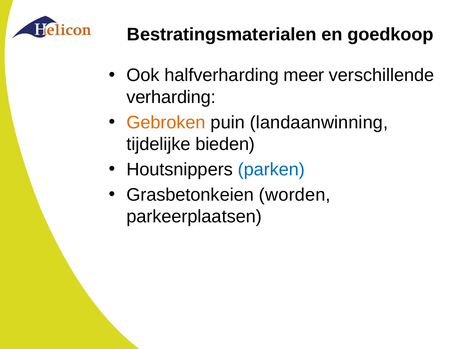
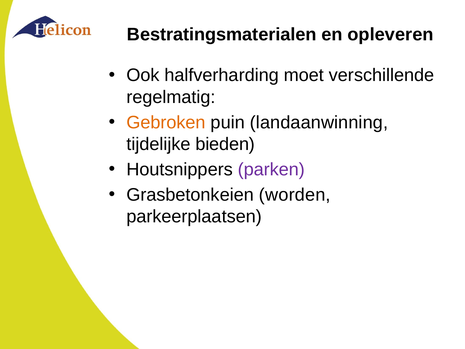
goedkoop: goedkoop -> opleveren
meer: meer -> moet
verharding: verharding -> regelmatig
parken colour: blue -> purple
